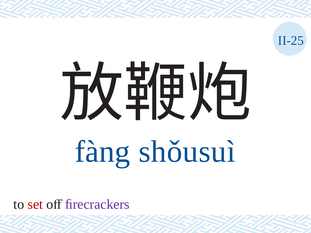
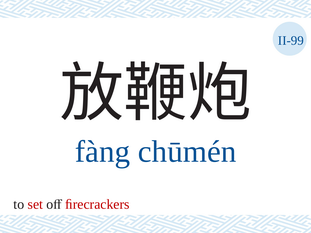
II-25: II-25 -> II-99
shǒusuì: shǒusuì -> chūmén
ﬁrecrackers colour: purple -> red
